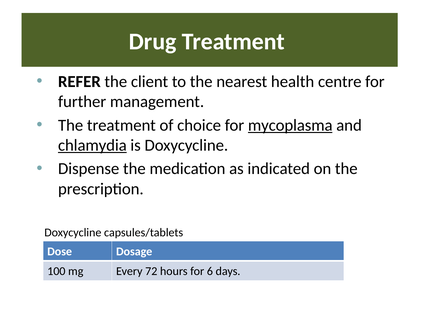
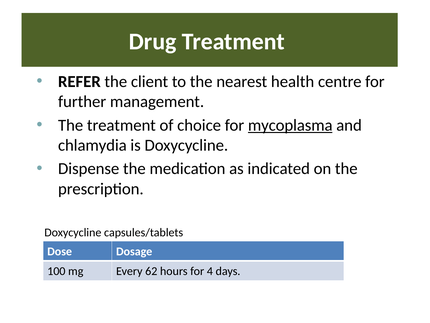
chlamydia underline: present -> none
72: 72 -> 62
6: 6 -> 4
